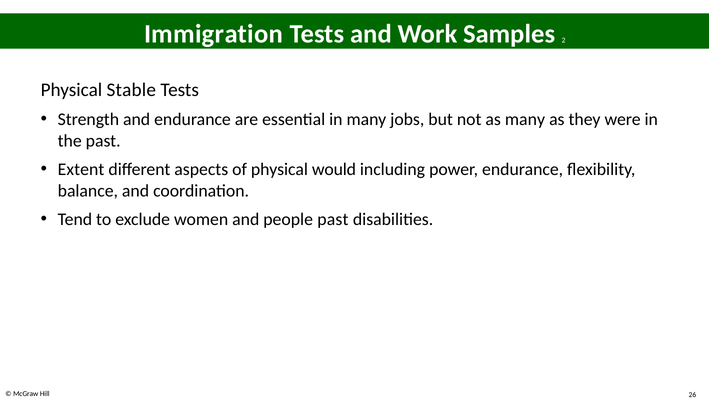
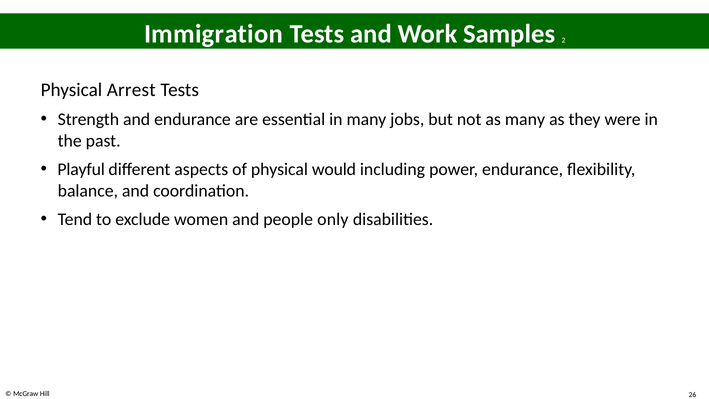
Stable: Stable -> Arrest
Extent: Extent -> Playful
people past: past -> only
